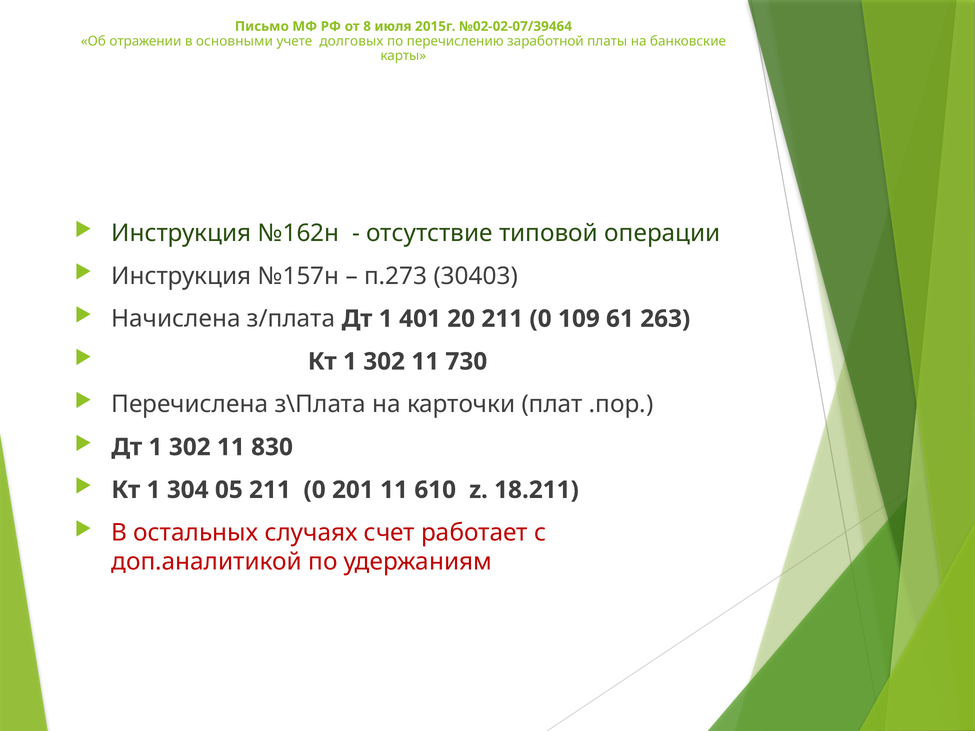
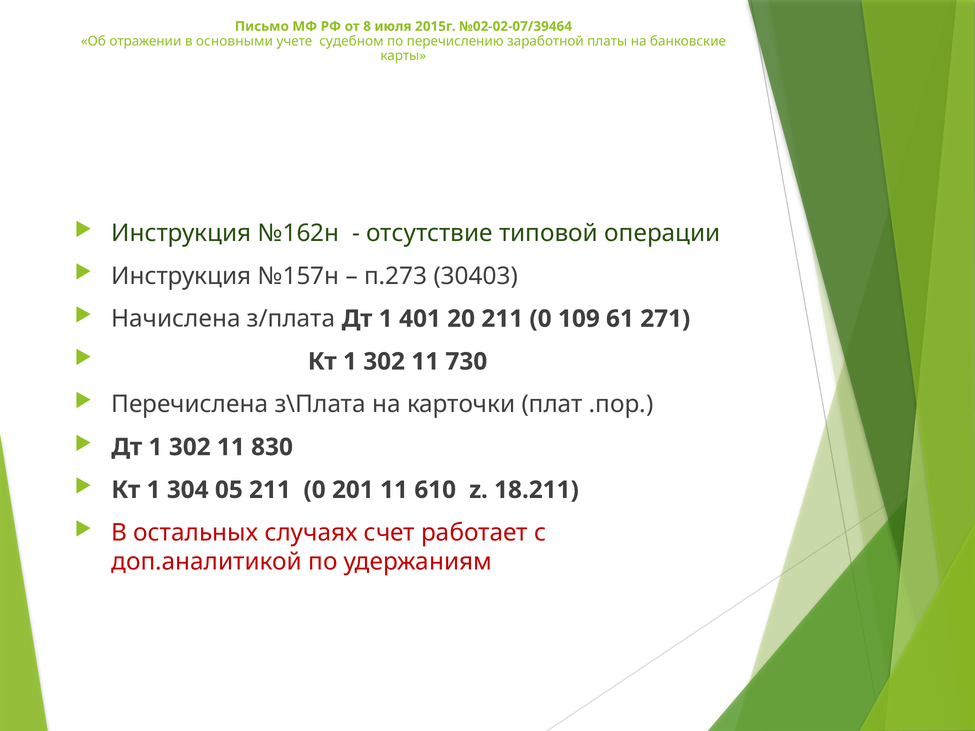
долговых: долговых -> судебном
263: 263 -> 271
